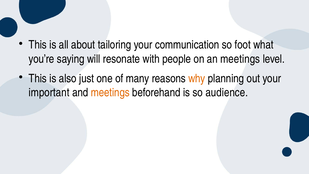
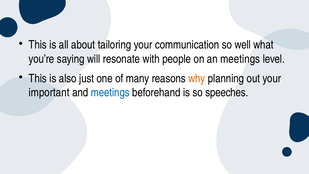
foot: foot -> well
meetings at (110, 92) colour: orange -> blue
audience: audience -> speeches
